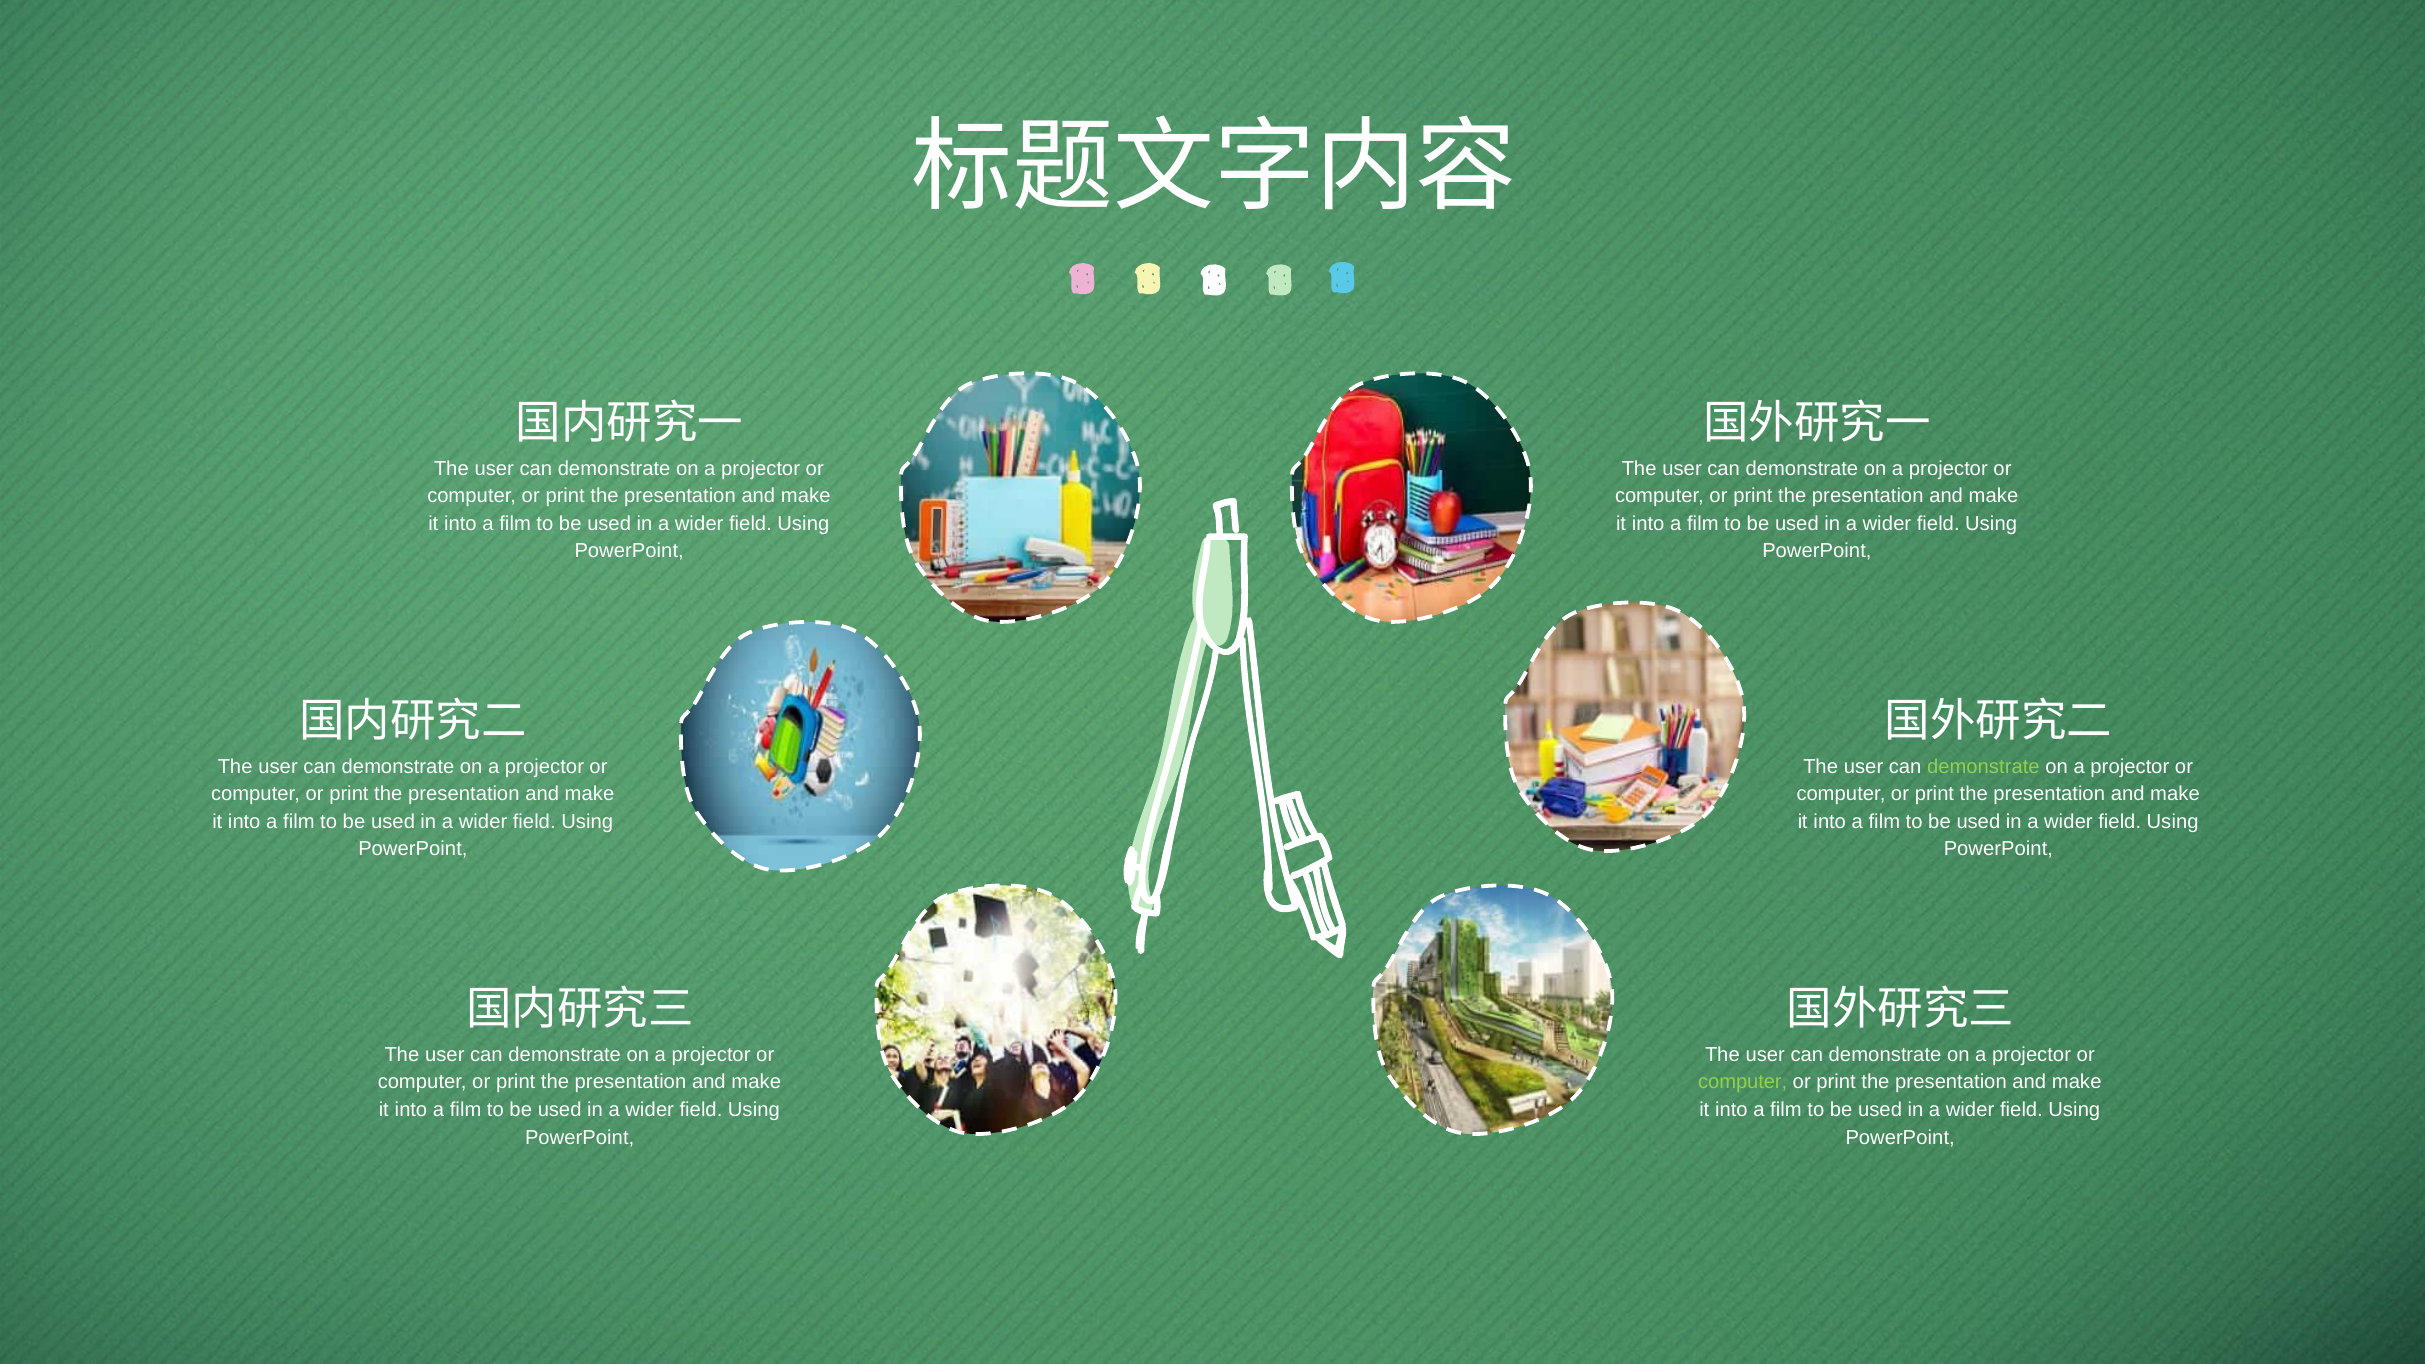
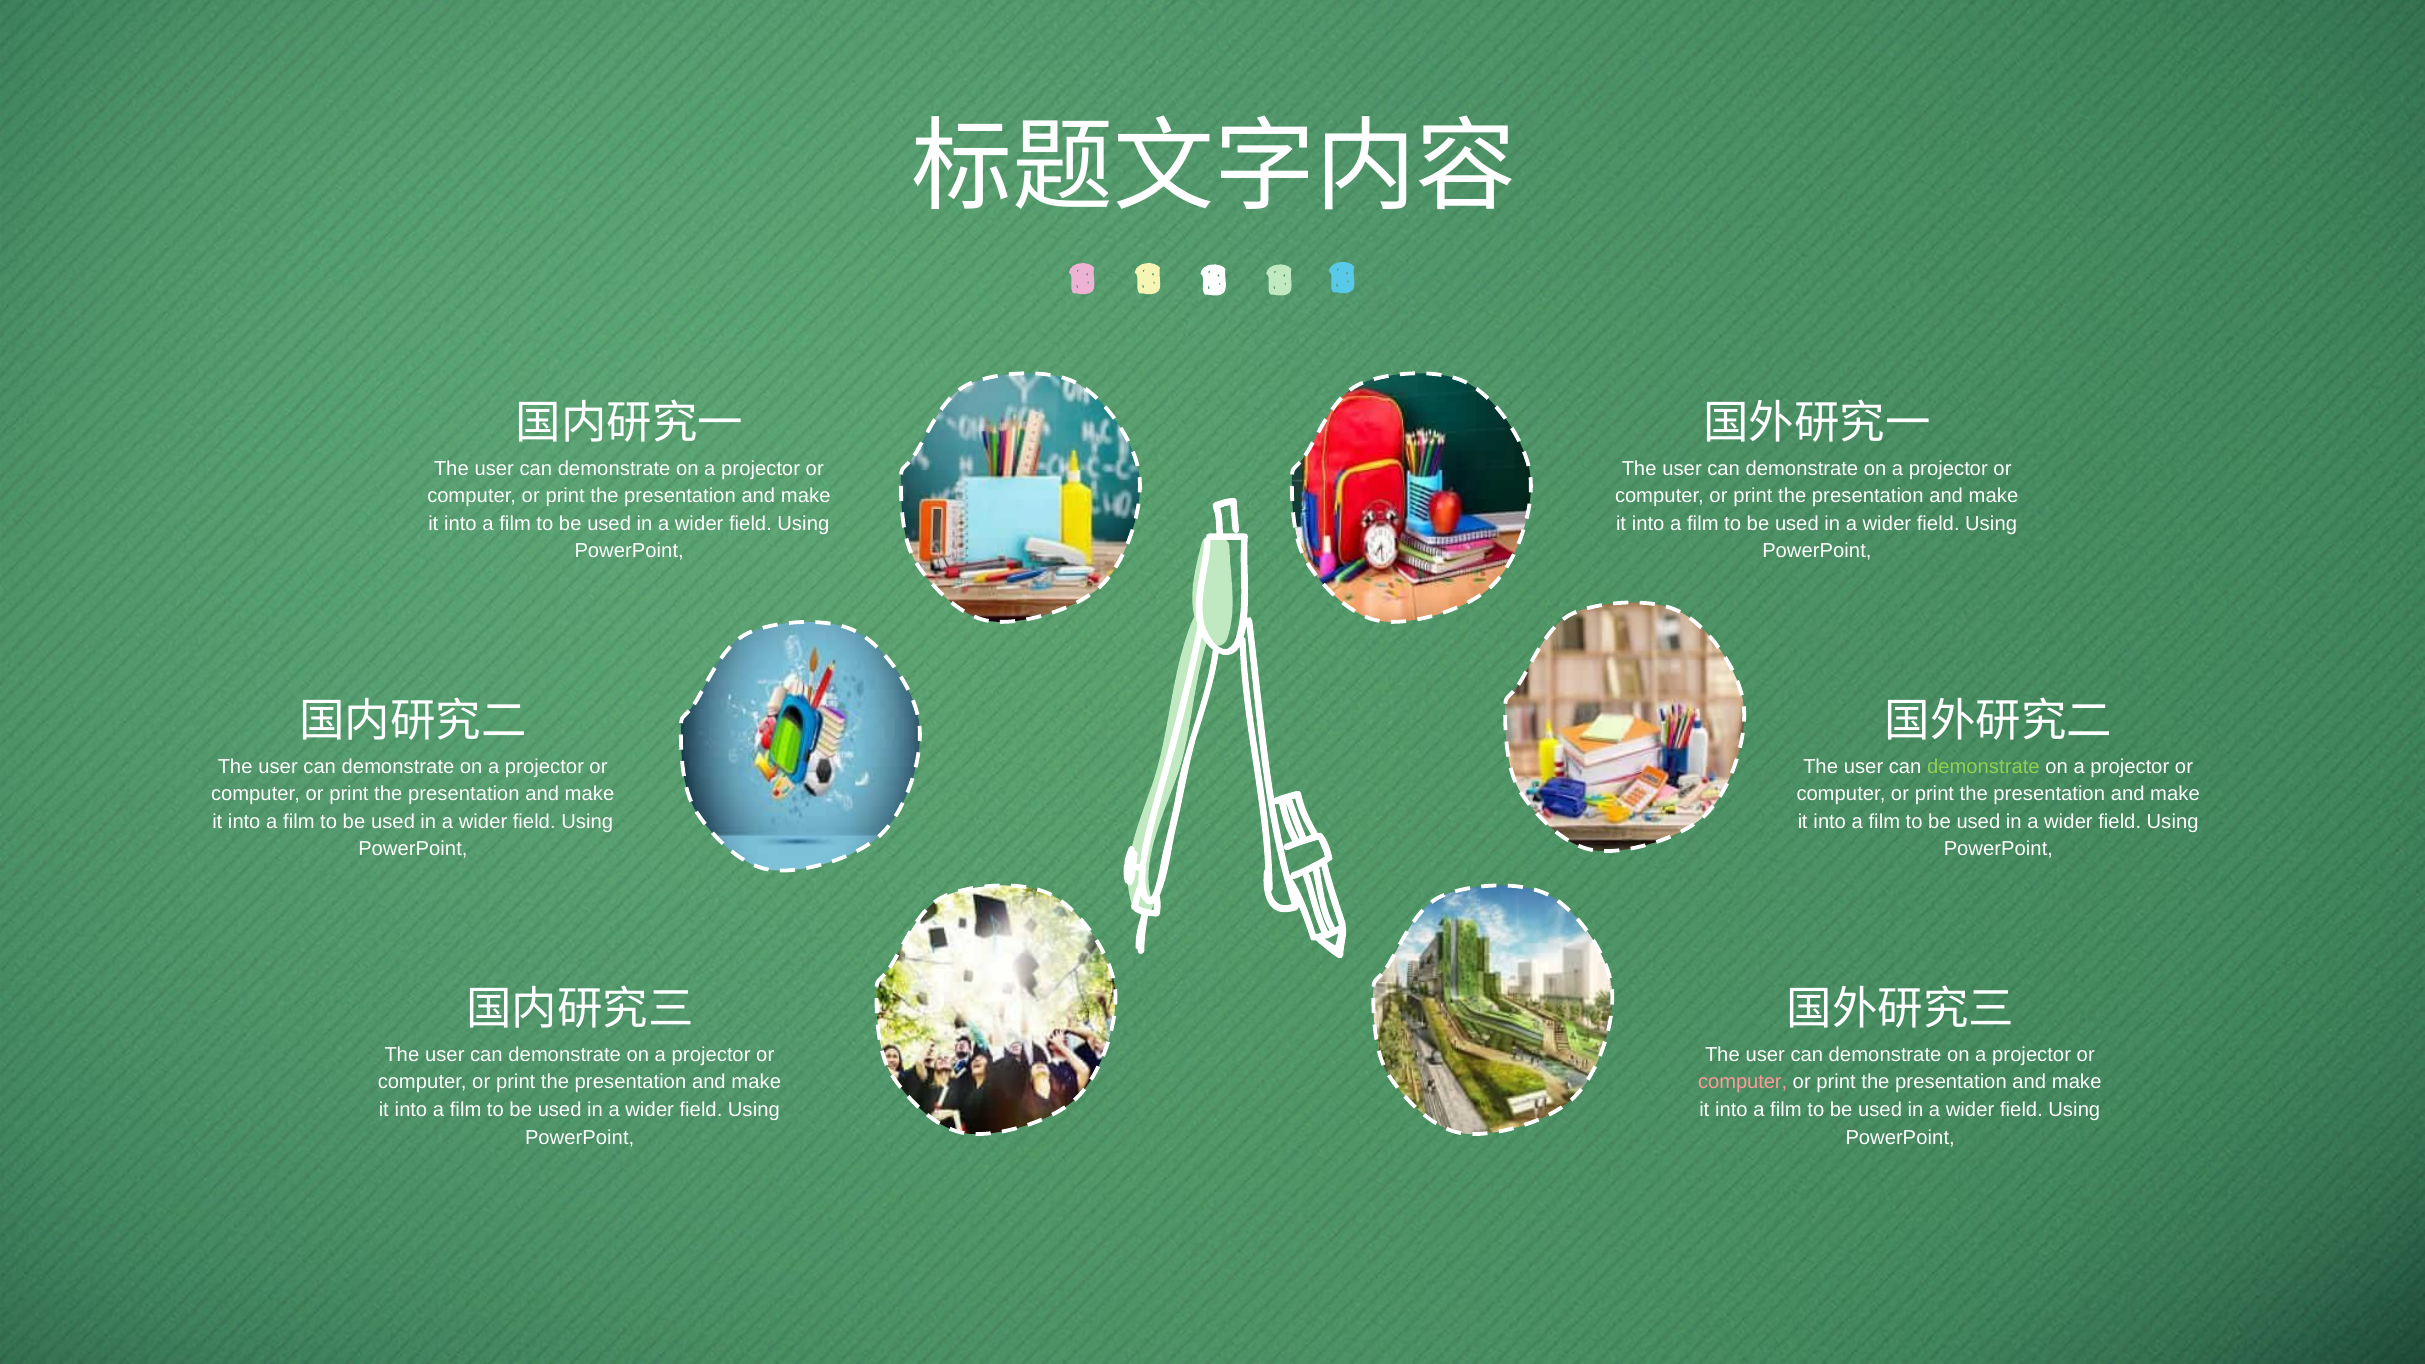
computer at (1743, 1082) colour: light green -> pink
